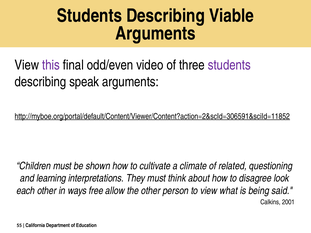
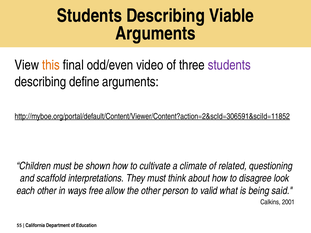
this colour: purple -> orange
speak: speak -> define
learning: learning -> scaffold
to view: view -> valid
